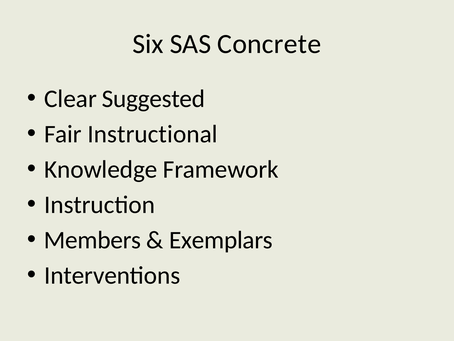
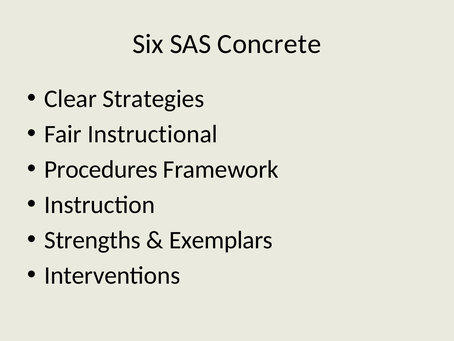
Suggested: Suggested -> Strategies
Knowledge: Knowledge -> Procedures
Members: Members -> Strengths
